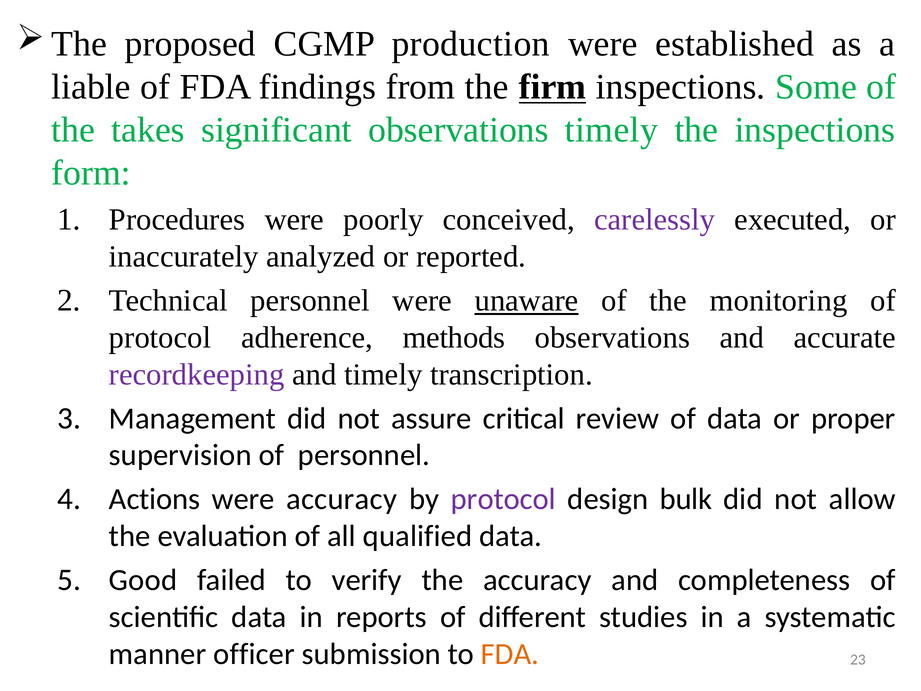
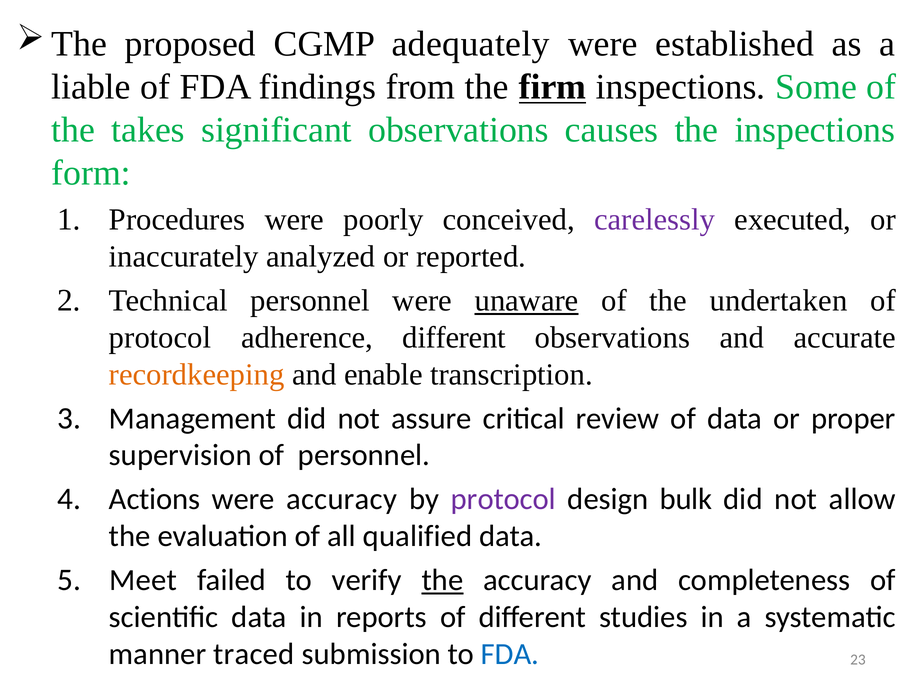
production: production -> adequately
observations timely: timely -> causes
monitoring: monitoring -> undertaken
adherence methods: methods -> different
recordkeeping colour: purple -> orange
and timely: timely -> enable
Good: Good -> Meet
the at (443, 580) underline: none -> present
officer: officer -> traced
FDA at (510, 654) colour: orange -> blue
